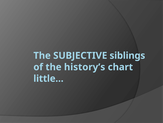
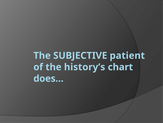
siblings: siblings -> patient
little…: little… -> does…
